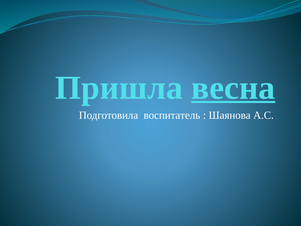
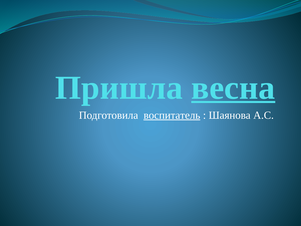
воспитатель underline: none -> present
